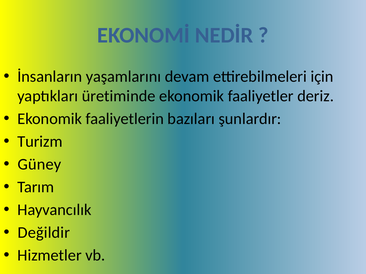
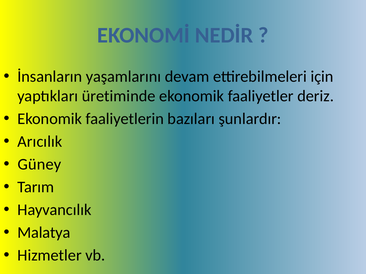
Turizm: Turizm -> Arıcılık
Değildir: Değildir -> Malatya
